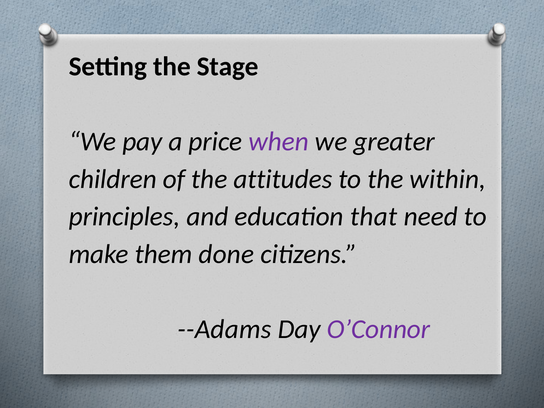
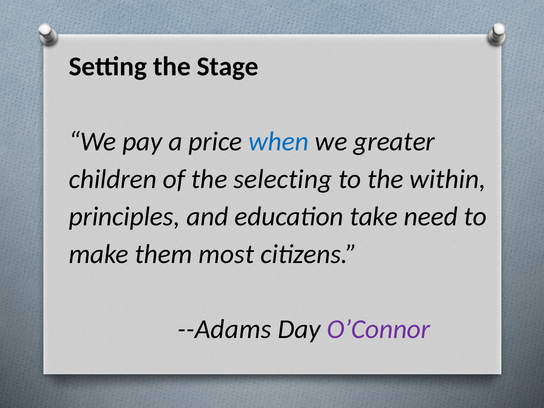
when colour: purple -> blue
attitudes: attitudes -> selecting
that: that -> take
done: done -> most
